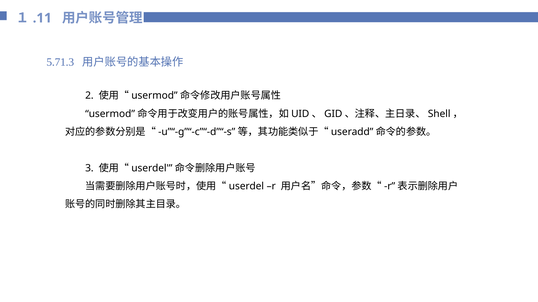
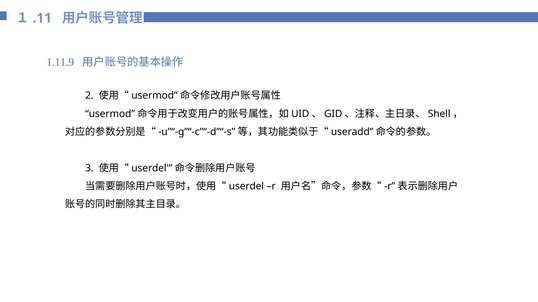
5.71.3: 5.71.3 -> 1.11.9
